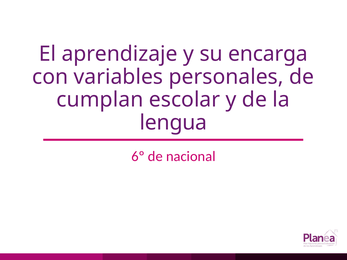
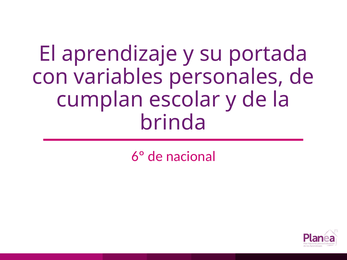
encarga: encarga -> portada
lengua: lengua -> brinda
